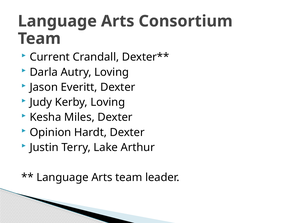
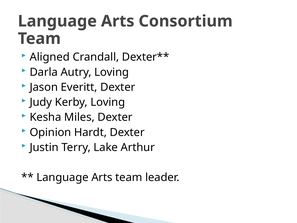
Current: Current -> Aligned
